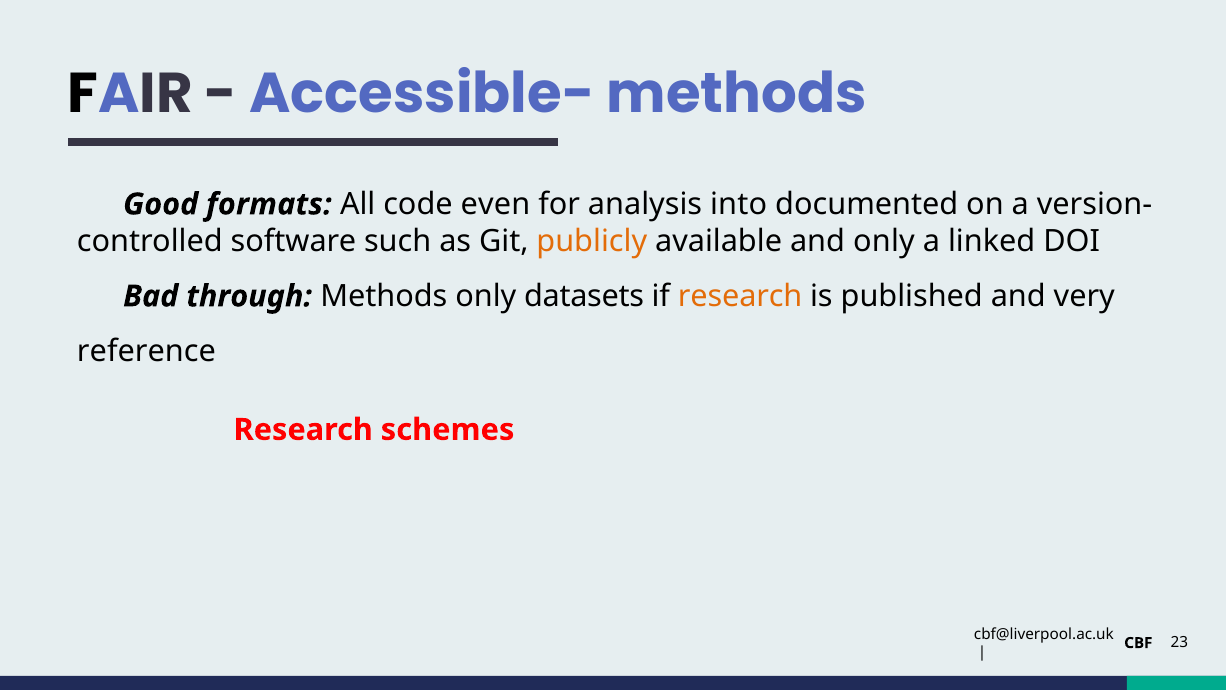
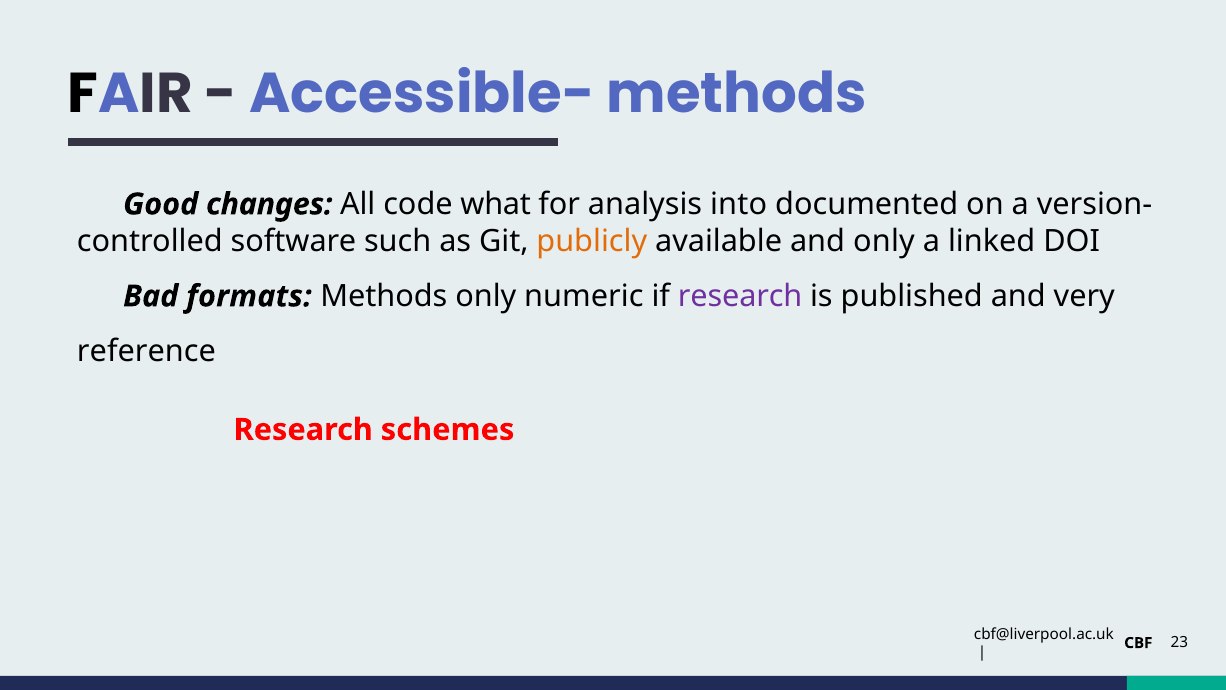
formats: formats -> changes
even: even -> what
through: through -> formats
datasets: datasets -> numeric
research at (740, 296) colour: orange -> purple
